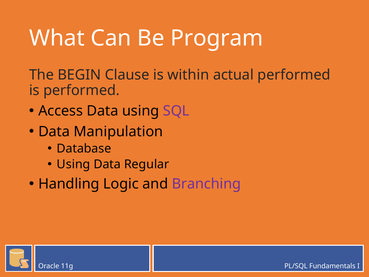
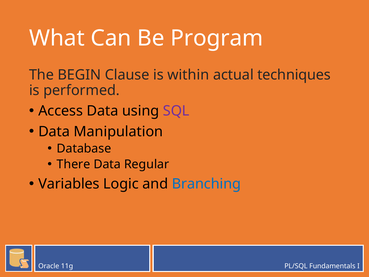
actual performed: performed -> techniques
Using at (74, 164): Using -> There
Handling: Handling -> Variables
Branching colour: purple -> blue
